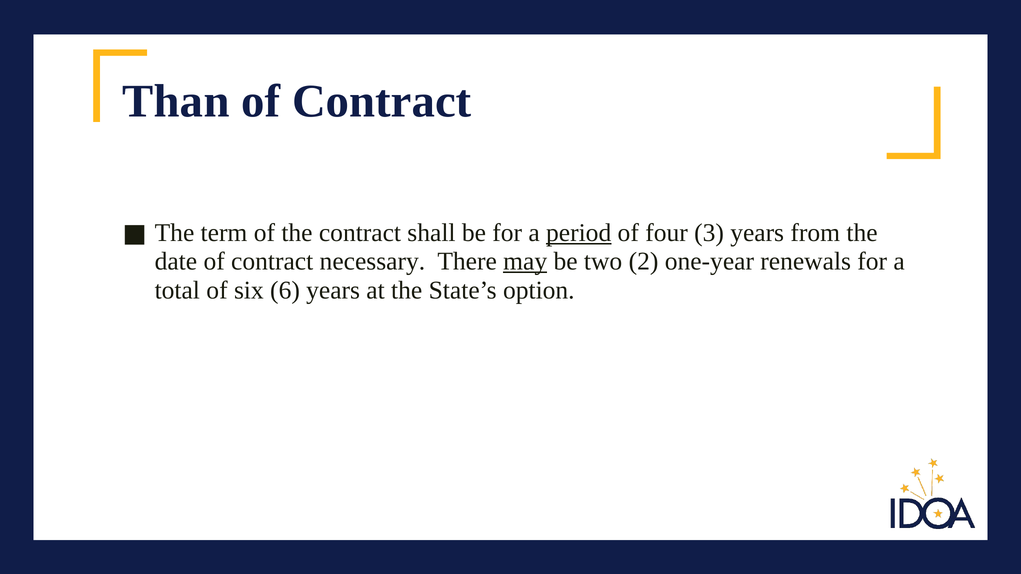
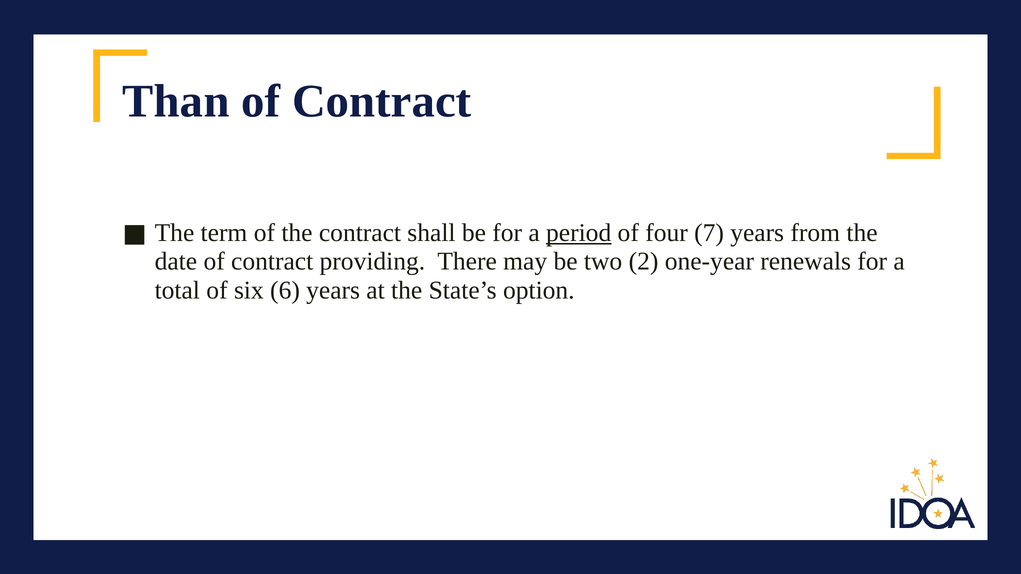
3: 3 -> 7
necessary: necessary -> providing
may underline: present -> none
